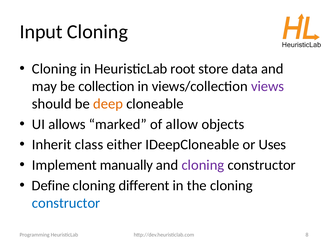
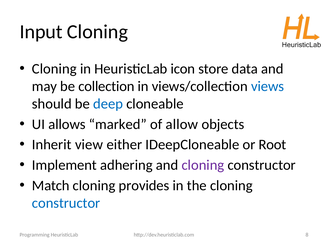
root: root -> icon
views colour: purple -> blue
deep colour: orange -> blue
class: class -> view
Uses: Uses -> Root
manually: manually -> adhering
Define: Define -> Match
different: different -> provides
